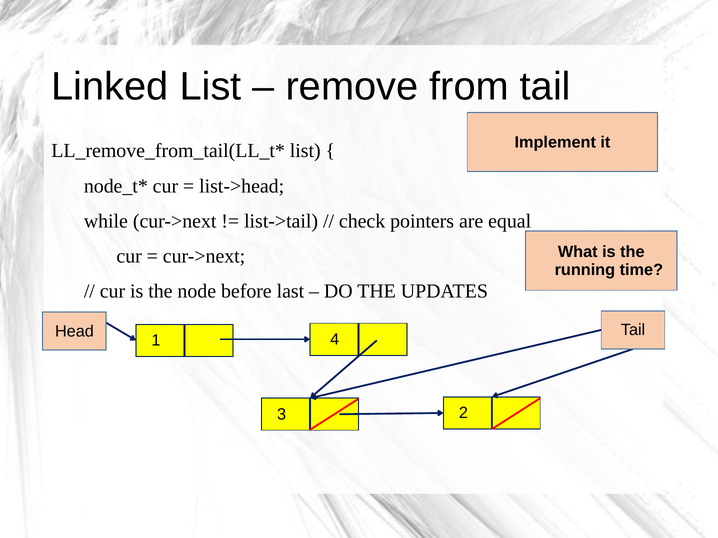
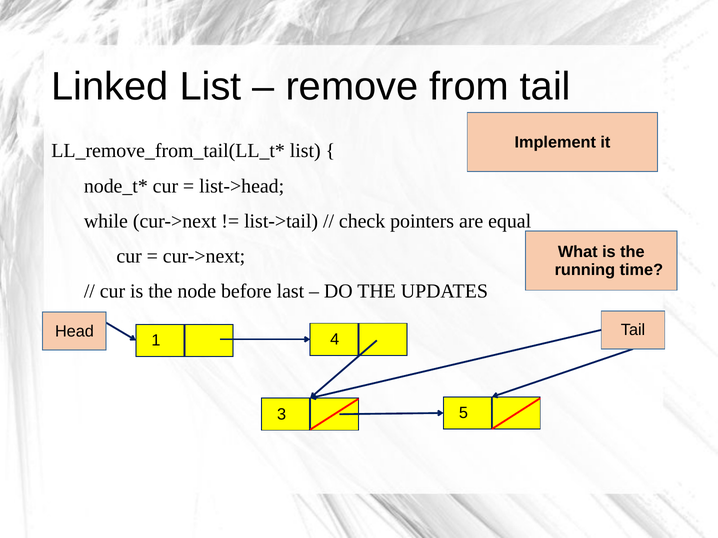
2: 2 -> 5
